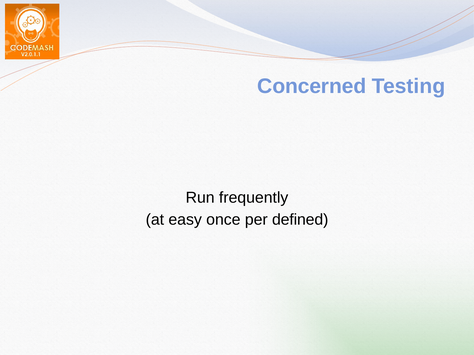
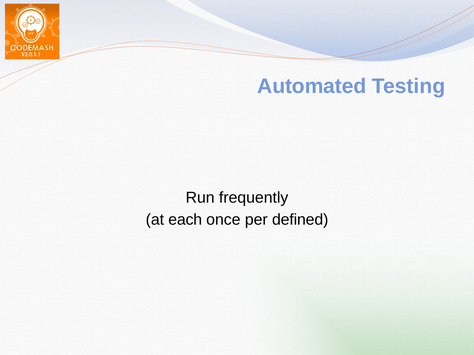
Concerned: Concerned -> Automated
easy: easy -> each
